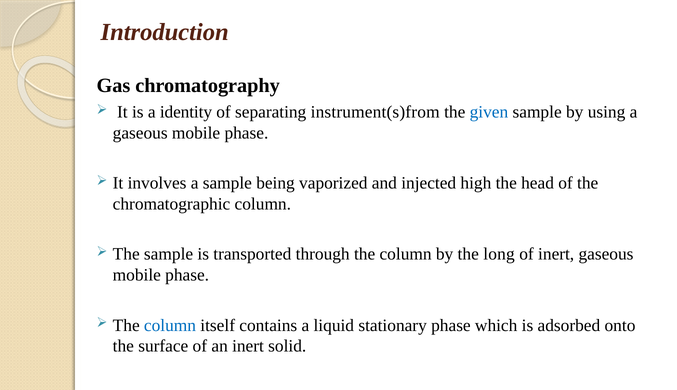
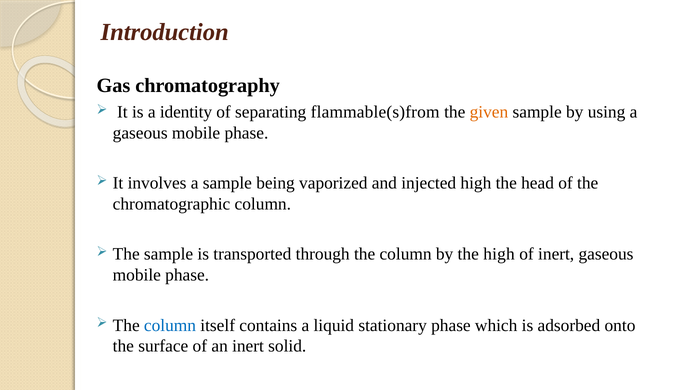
instrument(s)from: instrument(s)from -> flammable(s)from
given colour: blue -> orange
the long: long -> high
